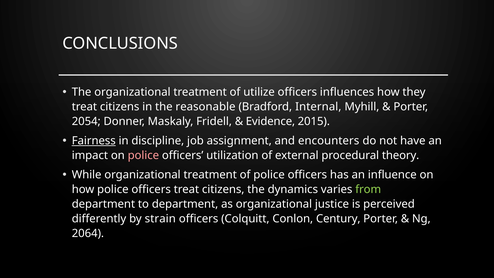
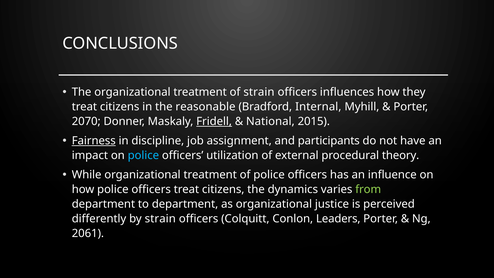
of utilize: utilize -> strain
2054: 2054 -> 2070
Fridell underline: none -> present
Evidence: Evidence -> National
encounters: encounters -> participants
police at (143, 155) colour: pink -> light blue
Century: Century -> Leaders
2064: 2064 -> 2061
